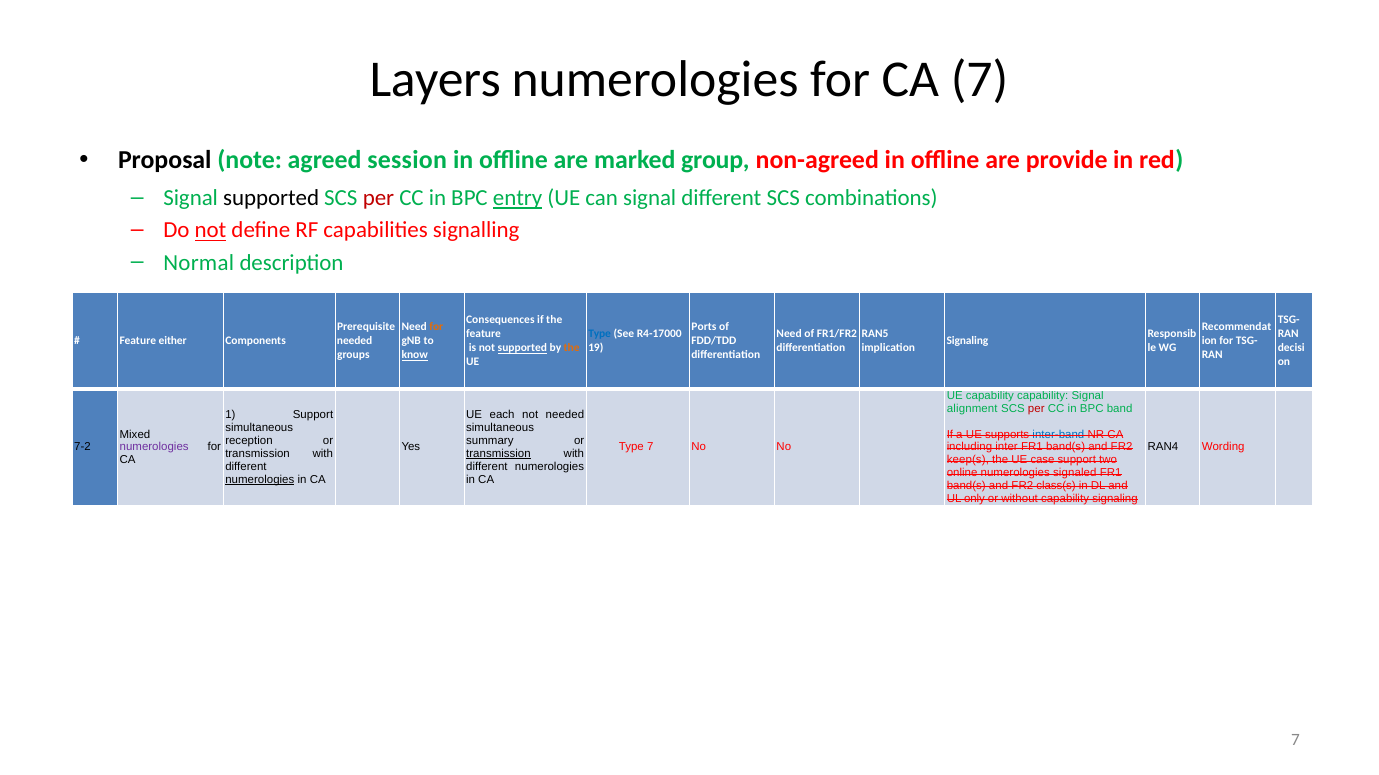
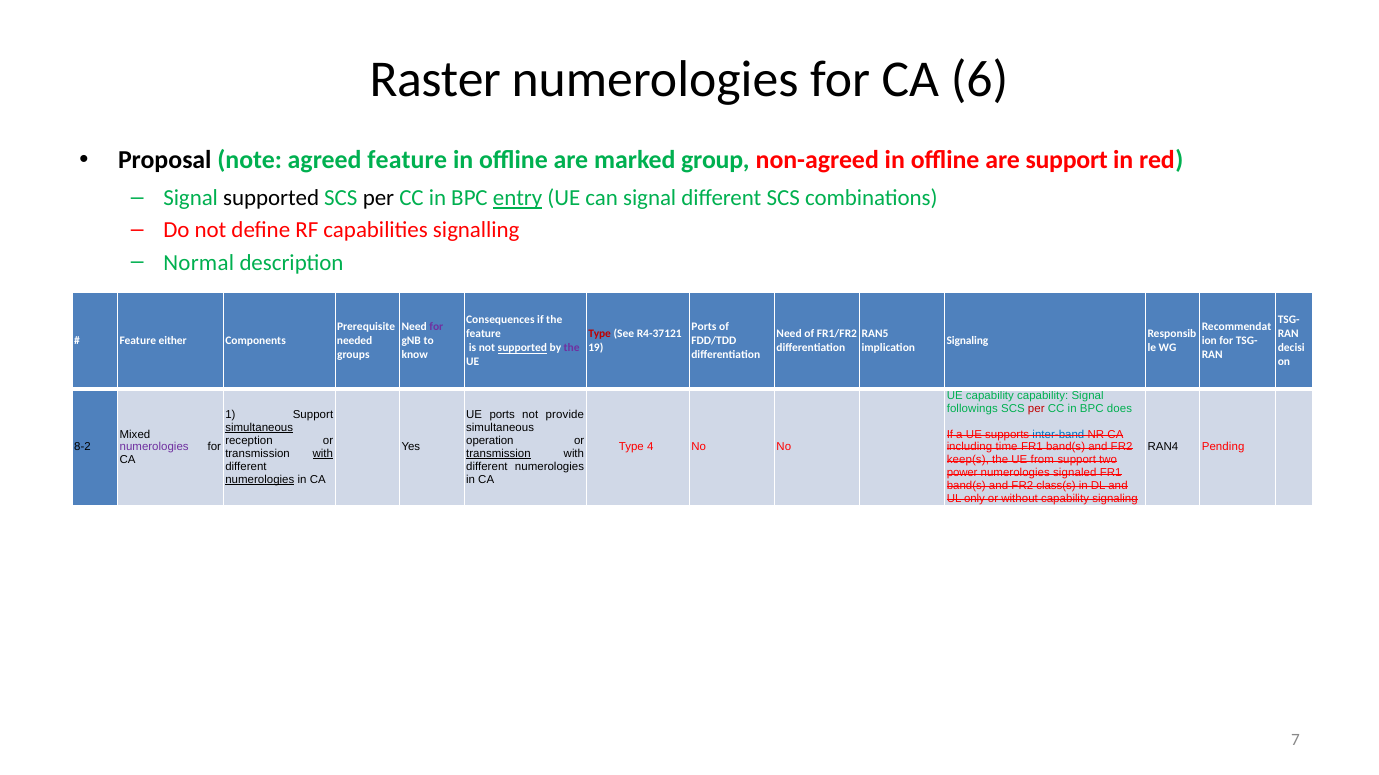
Layers: Layers -> Raster
CA 7: 7 -> 6
agreed session: session -> feature
are provide: provide -> support
per at (378, 198) colour: red -> black
not at (211, 231) underline: present -> none
for at (436, 327) colour: orange -> purple
Type at (600, 334) colour: blue -> red
R4-17000: R4-17000 -> R4-37121
the at (572, 348) colour: orange -> purple
know underline: present -> none
alignment: alignment -> followings
band: band -> does
UE each: each -> ports
not needed: needed -> provide
simultaneous at (259, 428) underline: none -> present
summary: summary -> operation
7-2: 7-2 -> 8-2
Type 7: 7 -> 4
inter: inter -> time
Wording: Wording -> Pending
with at (323, 454) underline: none -> present
case: case -> from
online: online -> power
